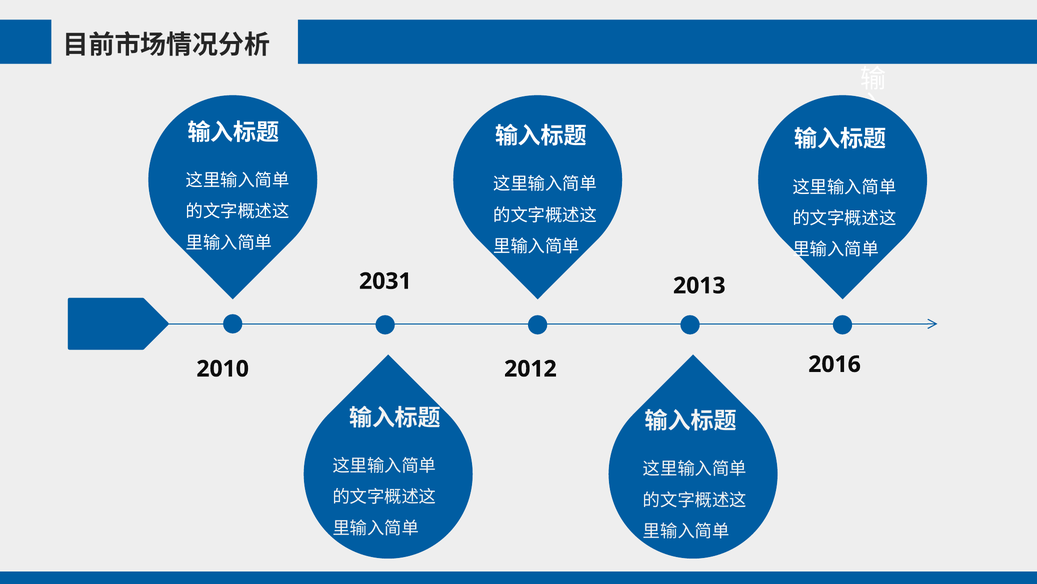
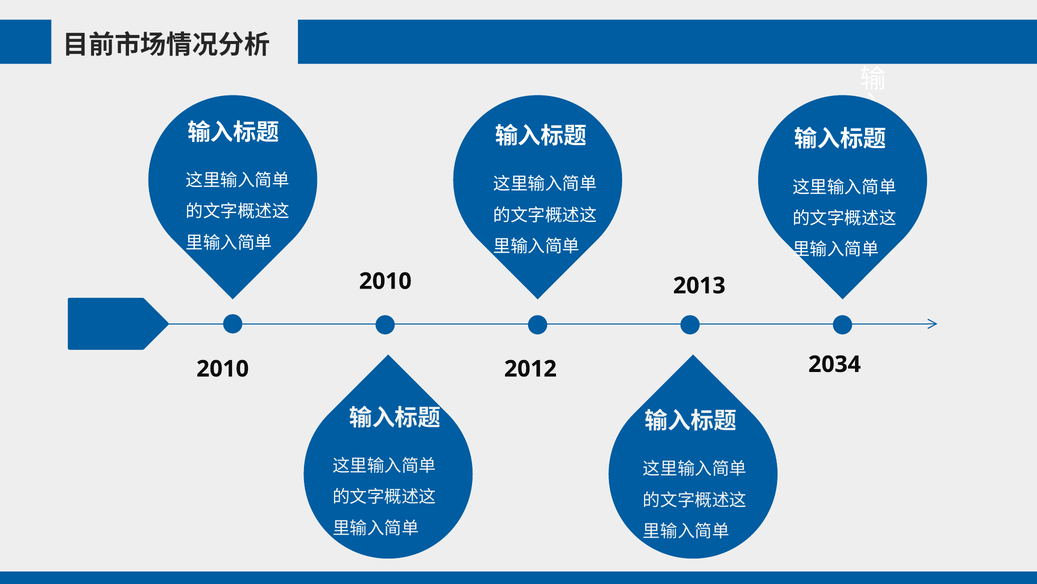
2031 at (385, 281): 2031 -> 2010
2016: 2016 -> 2034
